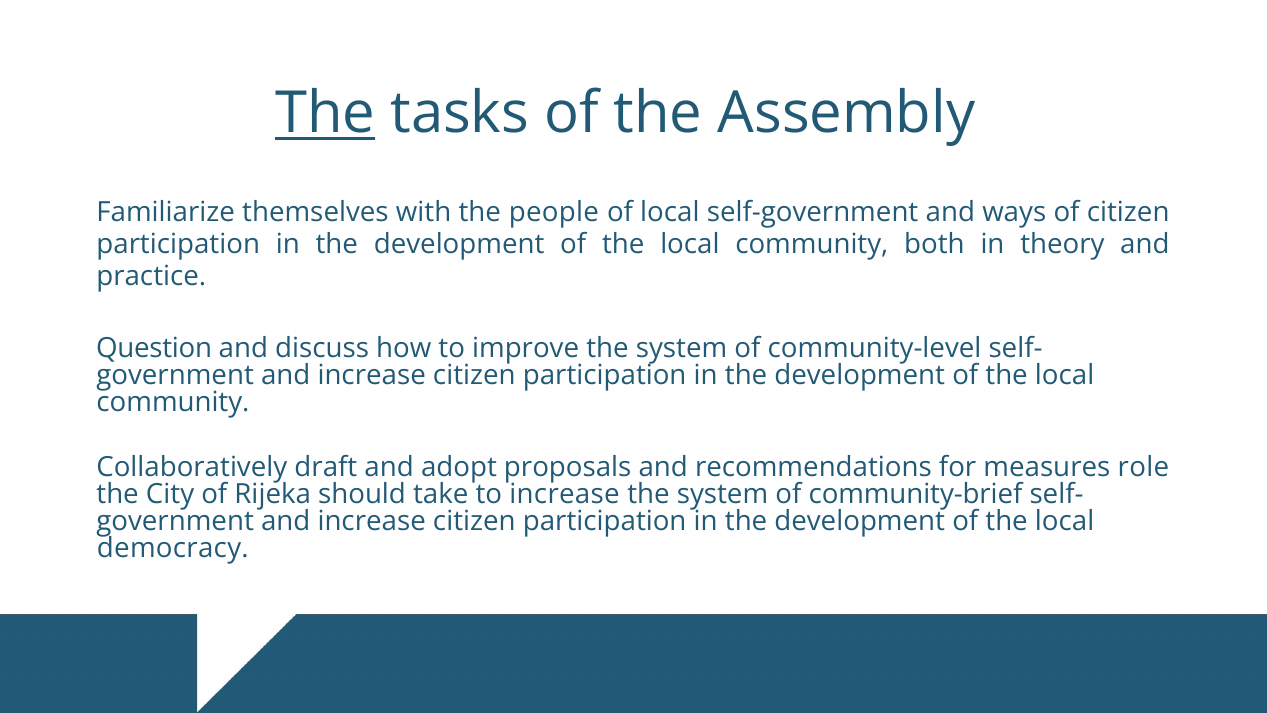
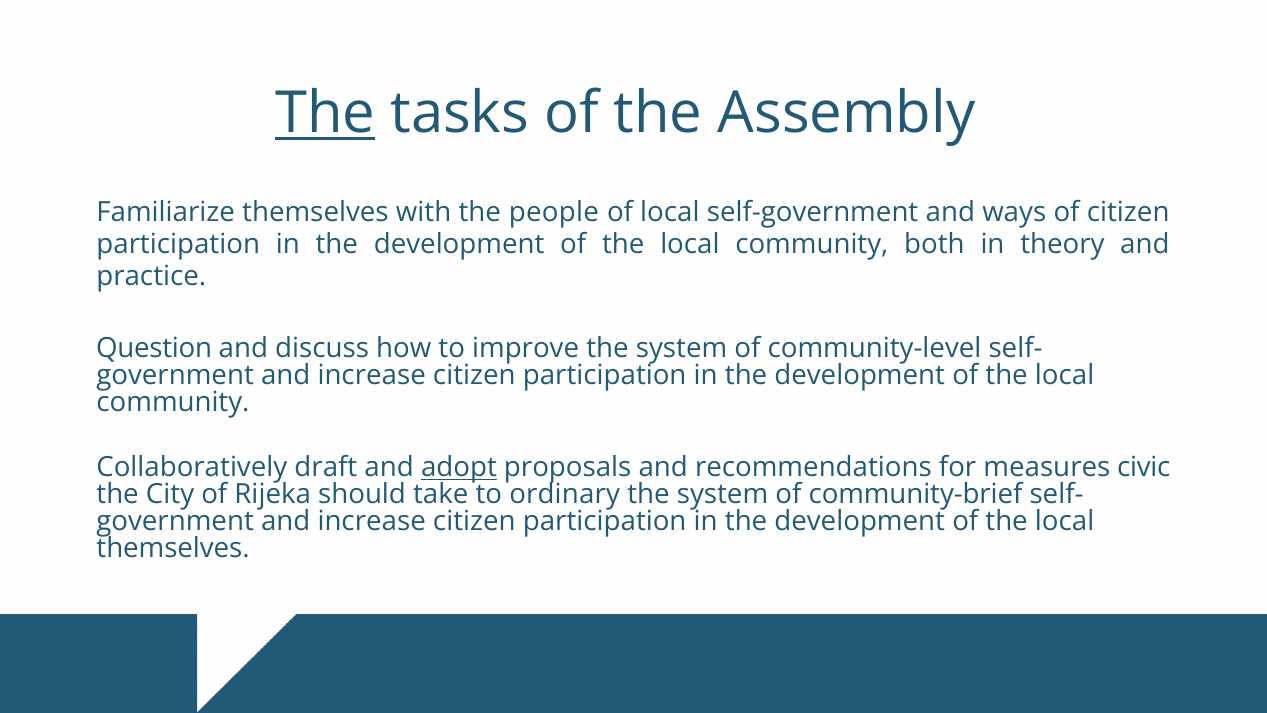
adopt underline: none -> present
role: role -> civic
to increase: increase -> ordinary
democracy at (173, 548): democracy -> themselves
